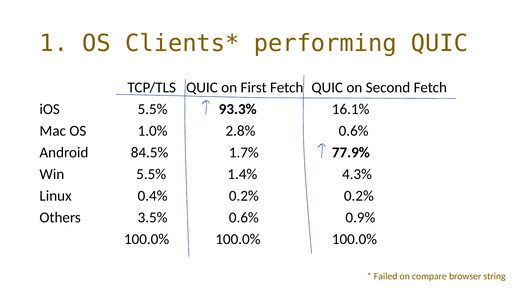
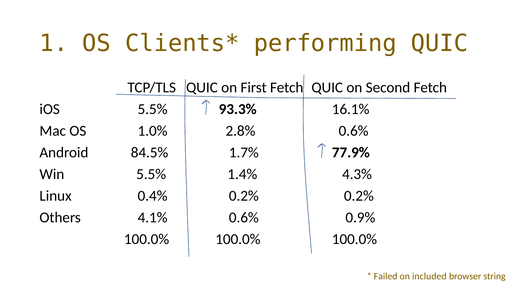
3.5%: 3.5% -> 4.1%
compare: compare -> included
